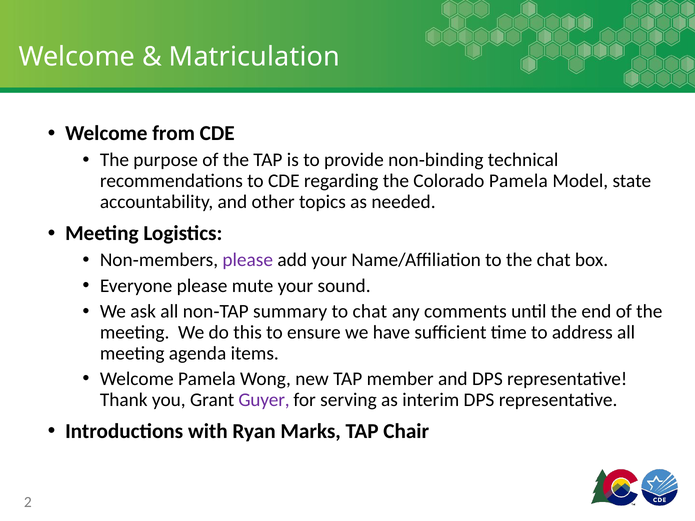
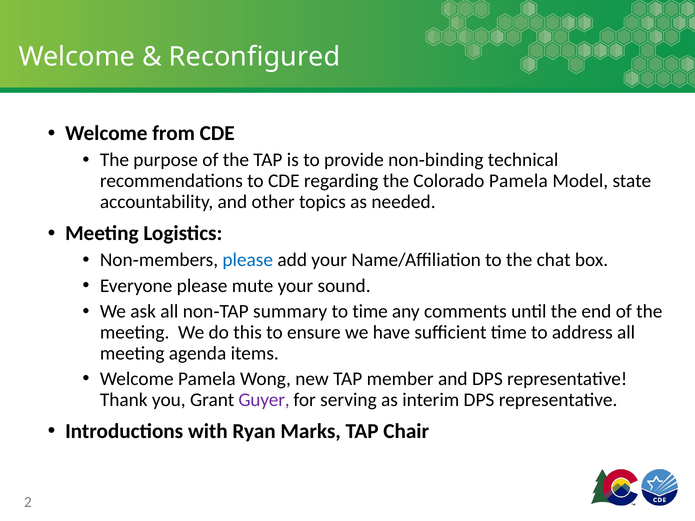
Matriculation: Matriculation -> Reconfigured
please at (248, 260) colour: purple -> blue
to chat: chat -> time
